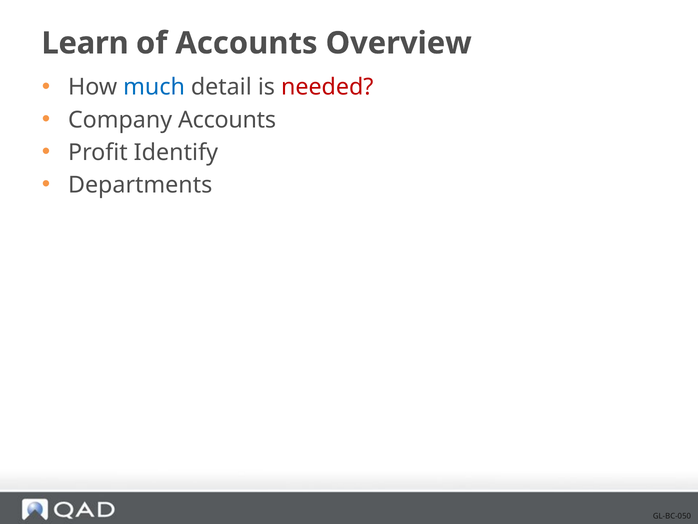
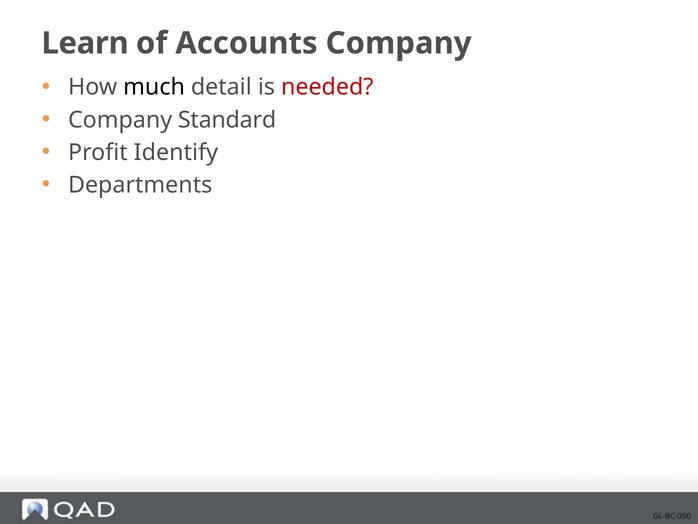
Accounts Overview: Overview -> Company
much colour: blue -> black
Company Accounts: Accounts -> Standard
